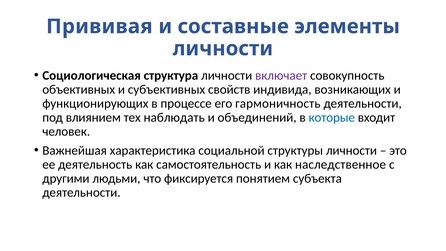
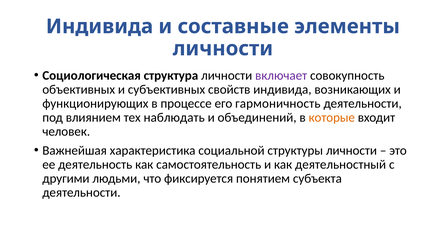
Прививая at (99, 26): Прививая -> Индивида
которые colour: blue -> orange
наследственное: наследственное -> деятельностный
